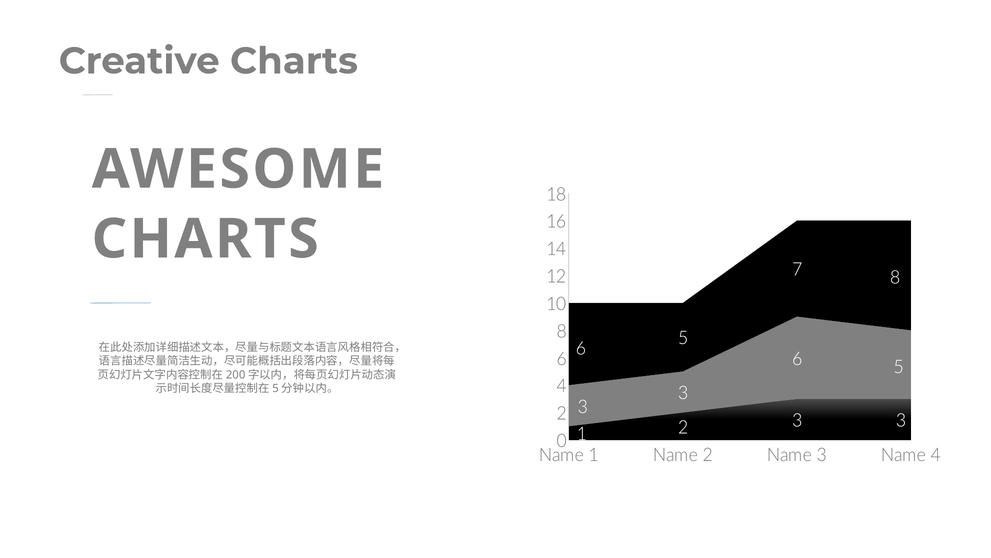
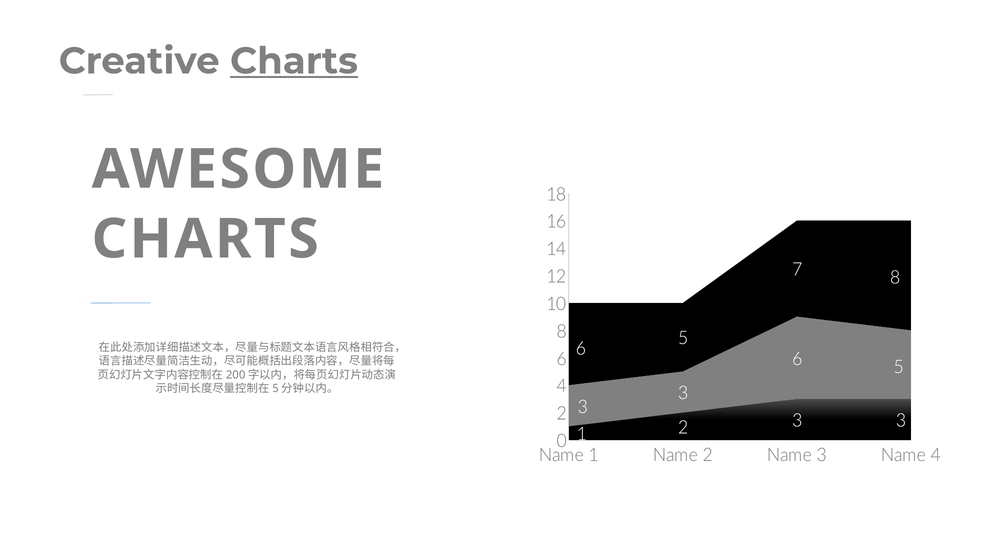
Charts at (294, 61) underline: none -> present
